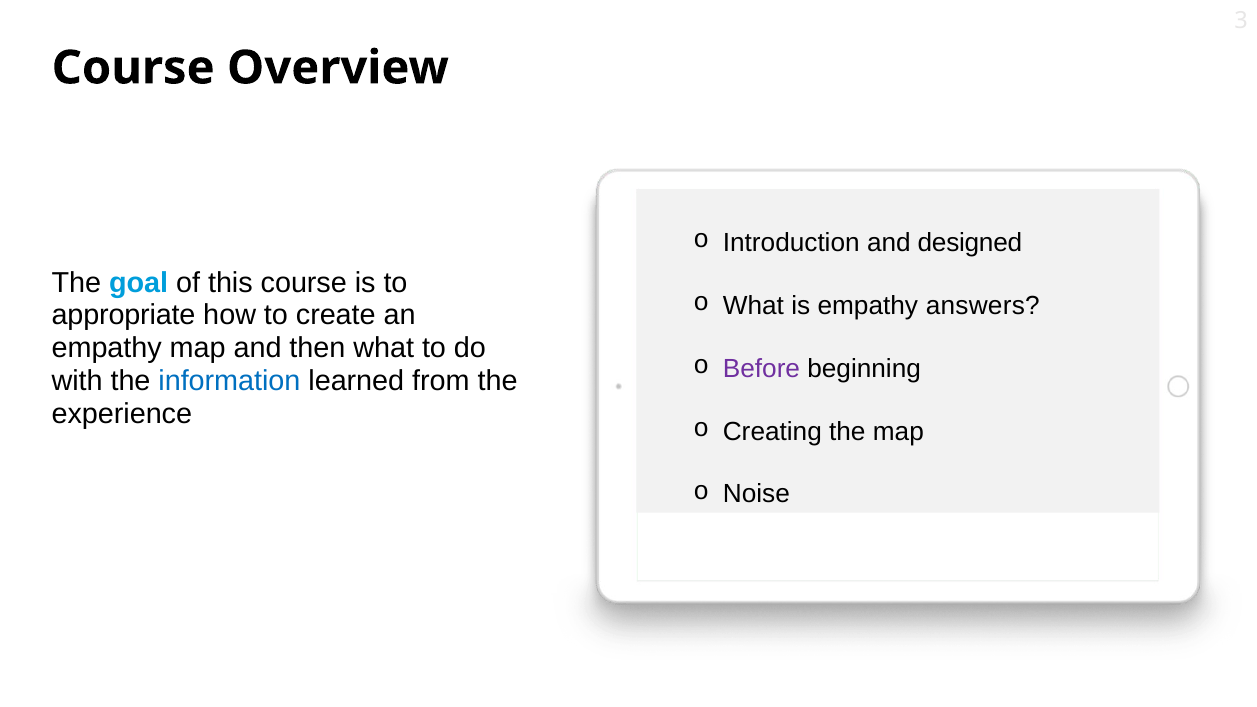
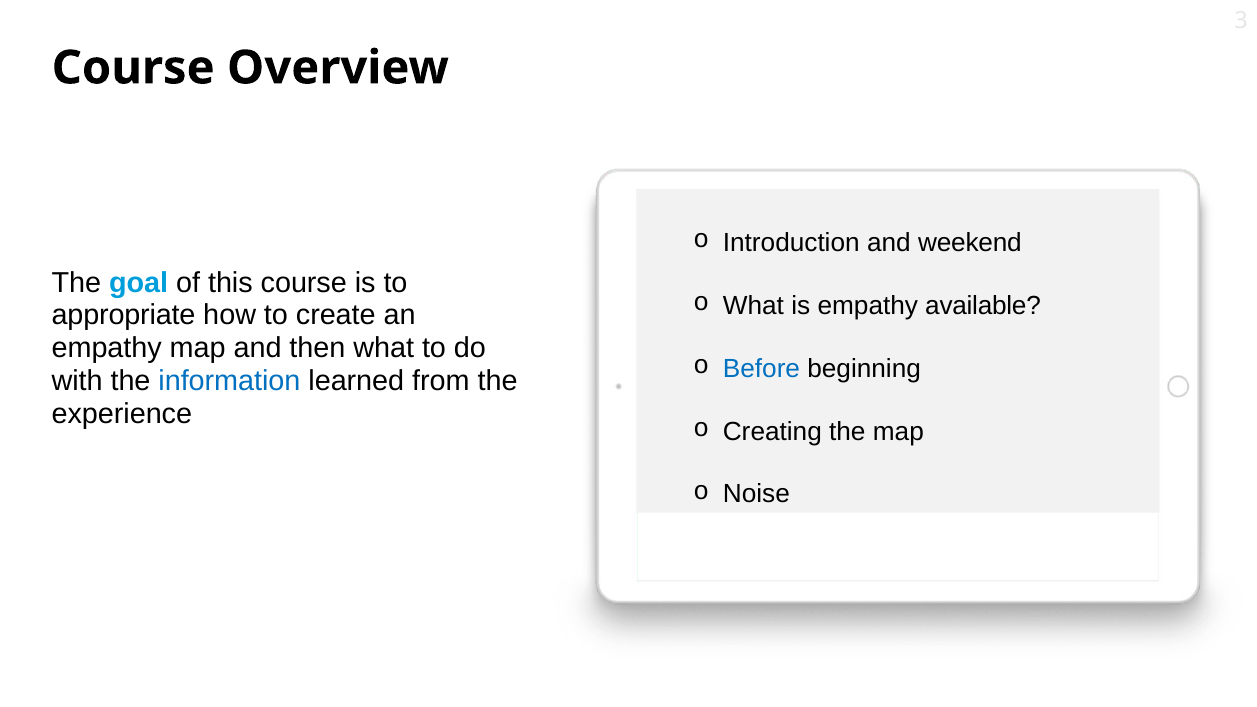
designed: designed -> weekend
answers: answers -> available
Before colour: purple -> blue
